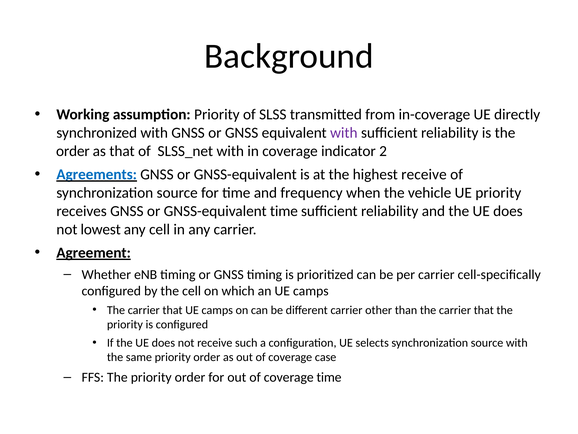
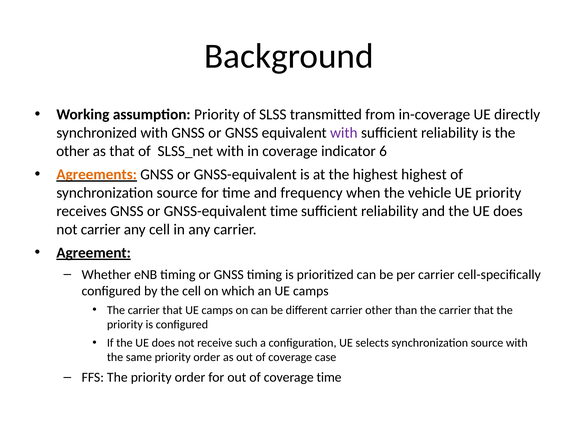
order at (73, 151): order -> other
2: 2 -> 6
Agreements colour: blue -> orange
highest receive: receive -> highest
not lowest: lowest -> carrier
